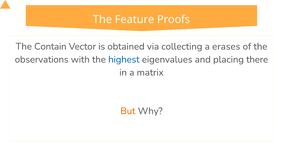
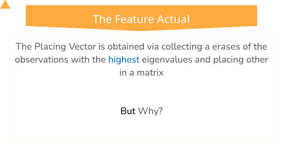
Proofs: Proofs -> Actual
The Contain: Contain -> Placing
there: there -> other
But colour: orange -> black
